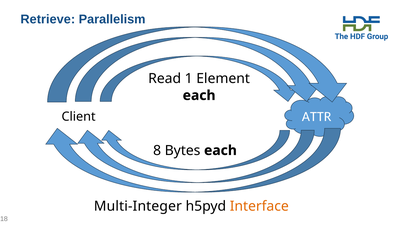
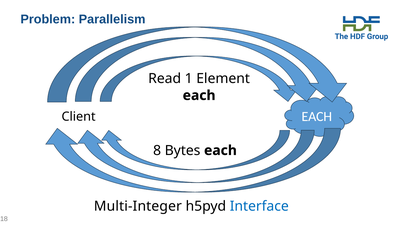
Retrieve: Retrieve -> Problem
Client ATTR: ATTR -> EACH
Interface colour: orange -> blue
